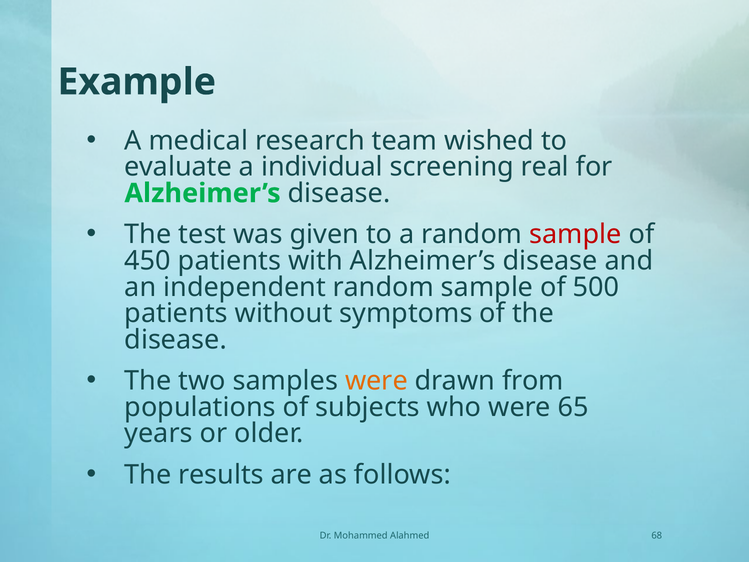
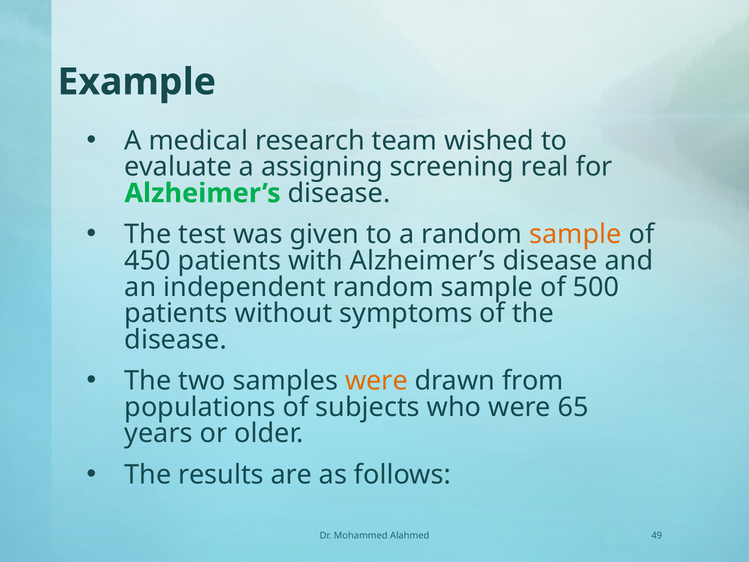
individual: individual -> assigning
sample at (575, 234) colour: red -> orange
68: 68 -> 49
